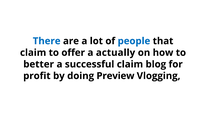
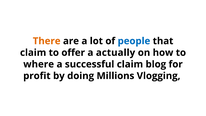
There colour: blue -> orange
better: better -> where
Preview: Preview -> Millions
